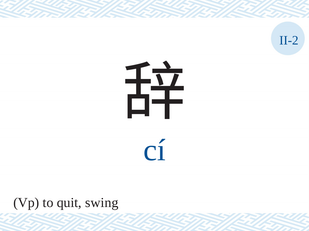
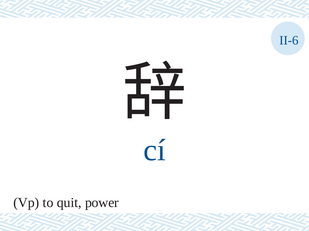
II-2: II-2 -> II-6
swing: swing -> power
